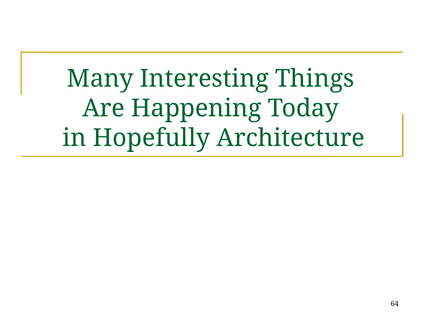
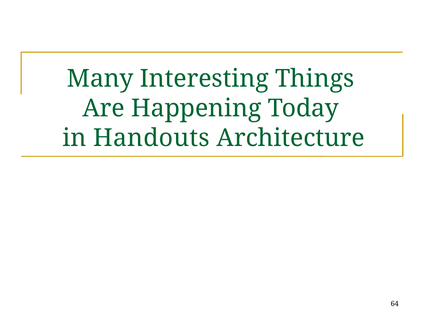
Hopefully: Hopefully -> Handouts
